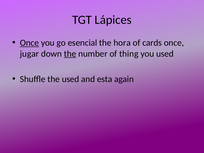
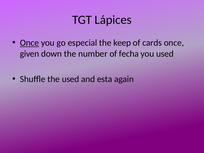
esencial: esencial -> especial
hora: hora -> keep
jugar: jugar -> given
the at (70, 54) underline: present -> none
thing: thing -> fecha
